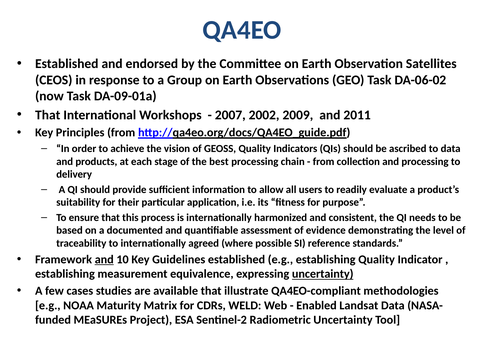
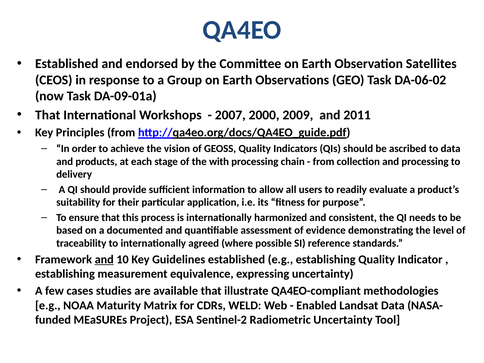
2002: 2002 -> 2000
best: best -> with
uncertainty at (323, 274) underline: present -> none
